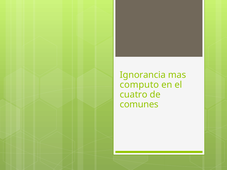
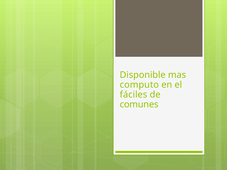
Ignorancia: Ignorancia -> Disponible
cuatro: cuatro -> fáciles
